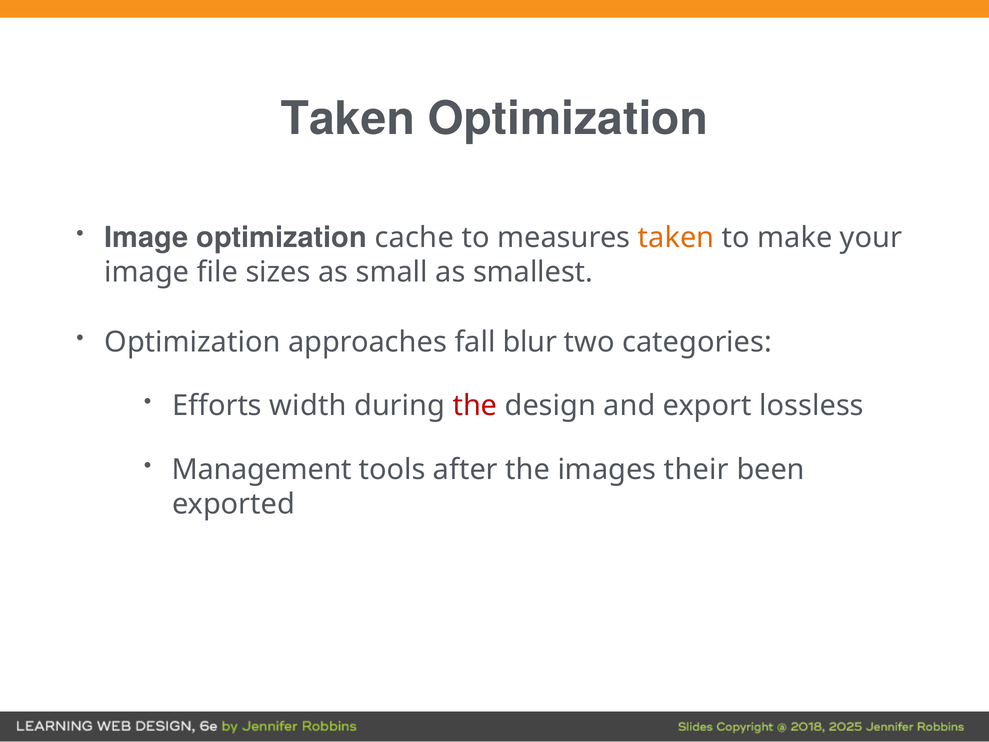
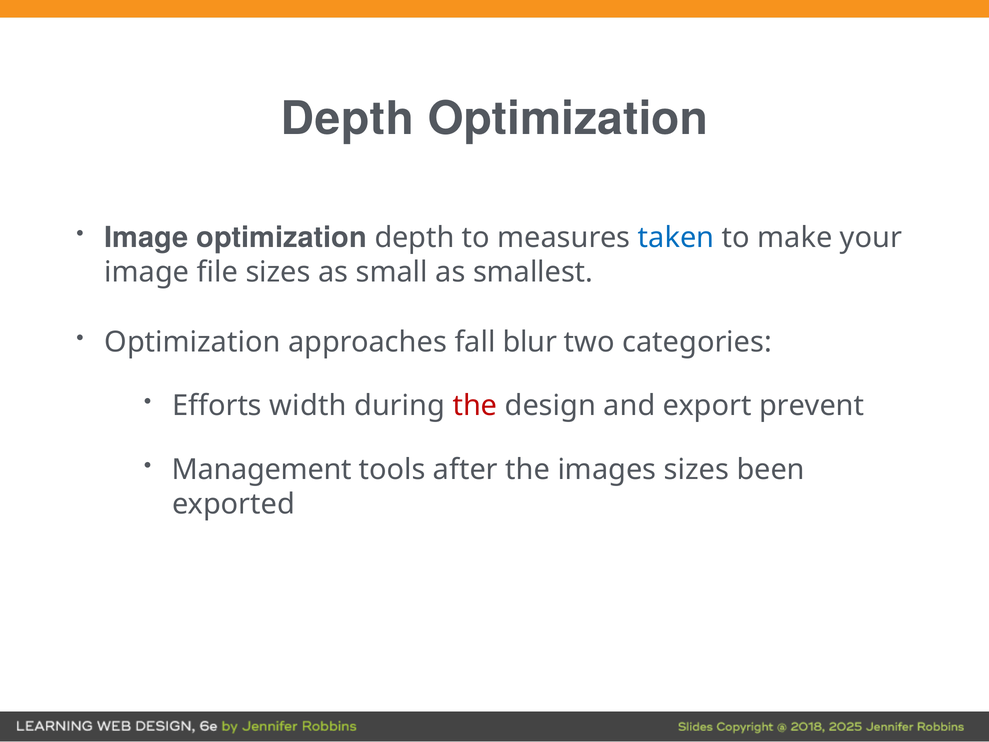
Taken at (348, 119): Taken -> Depth
optimization cache: cache -> depth
taken at (676, 238) colour: orange -> blue
lossless: lossless -> prevent
images their: their -> sizes
